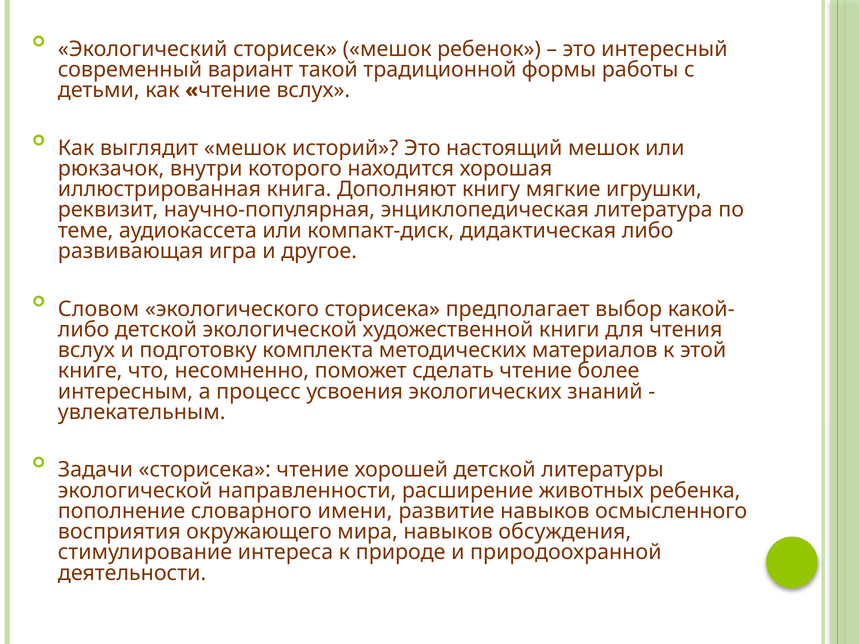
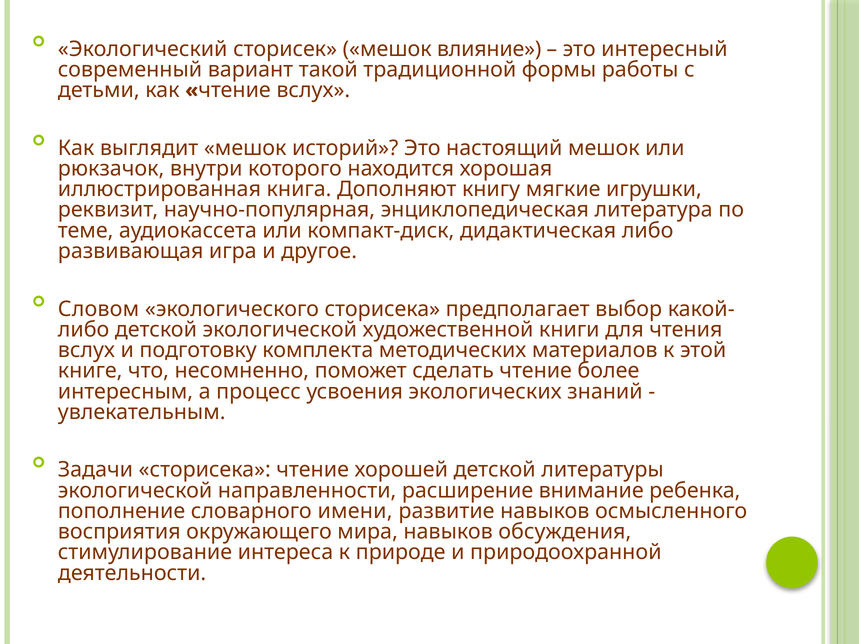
ребенок: ребенок -> влияние
животных: животных -> внимание
